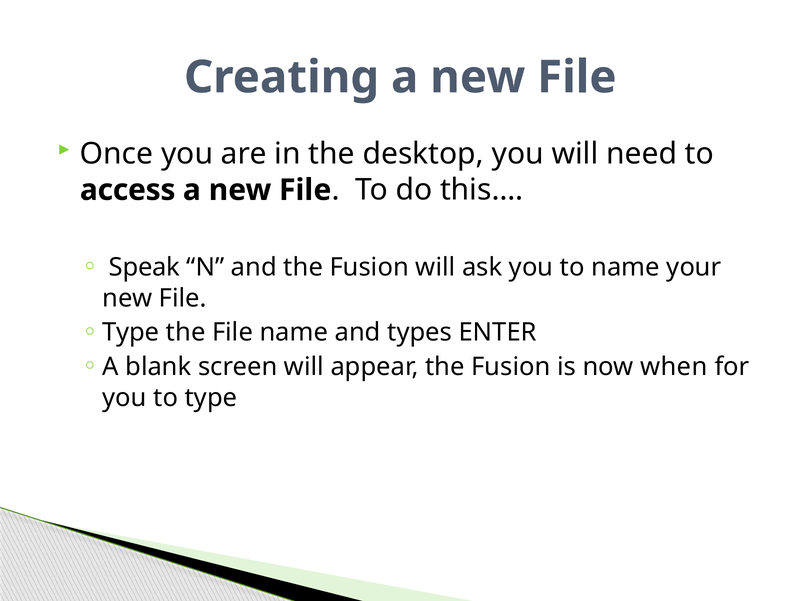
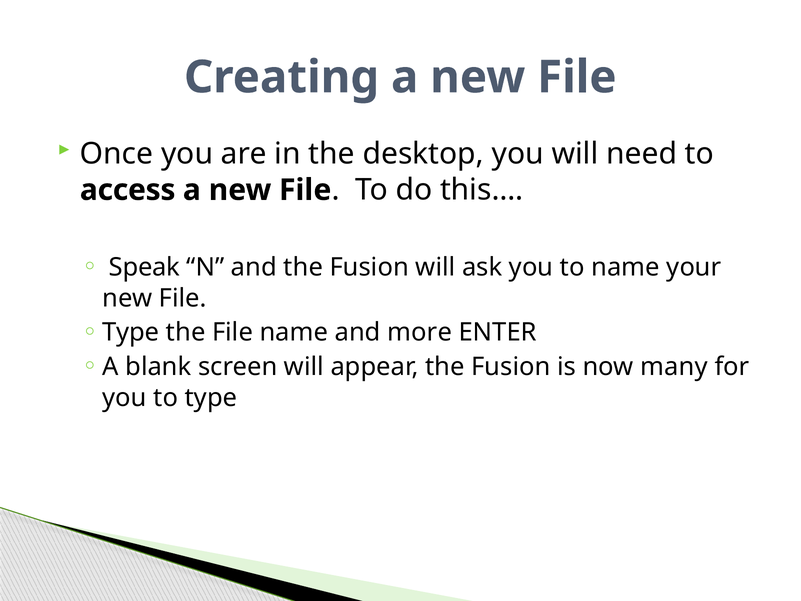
types: types -> more
when: when -> many
